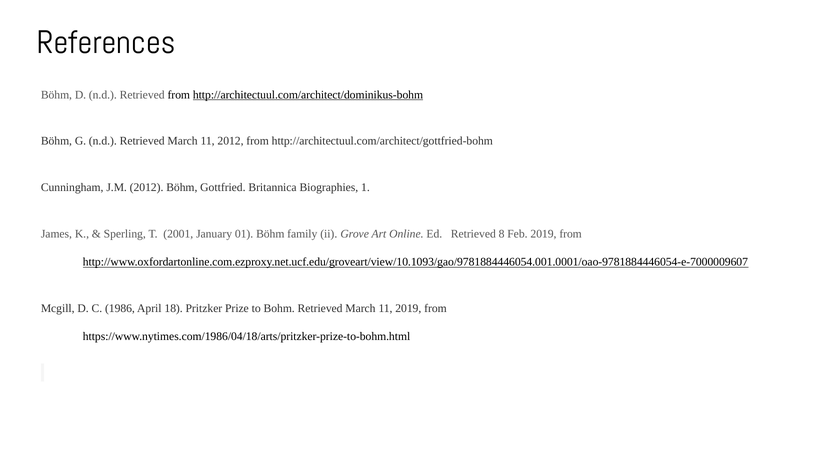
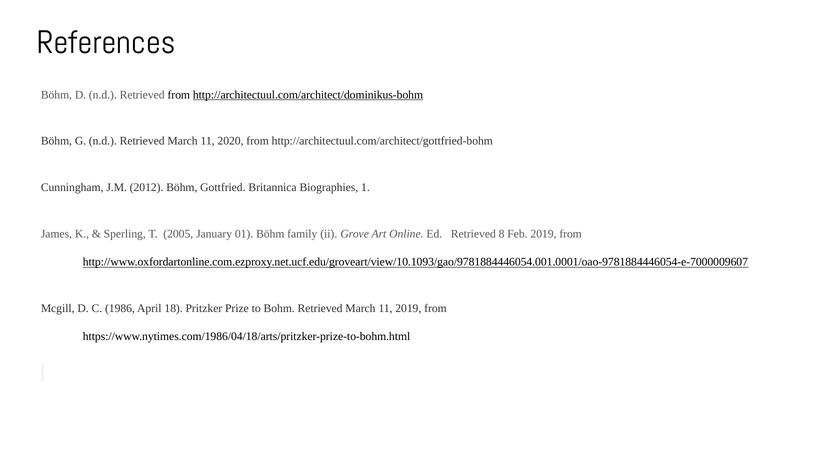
11 2012: 2012 -> 2020
2001: 2001 -> 2005
